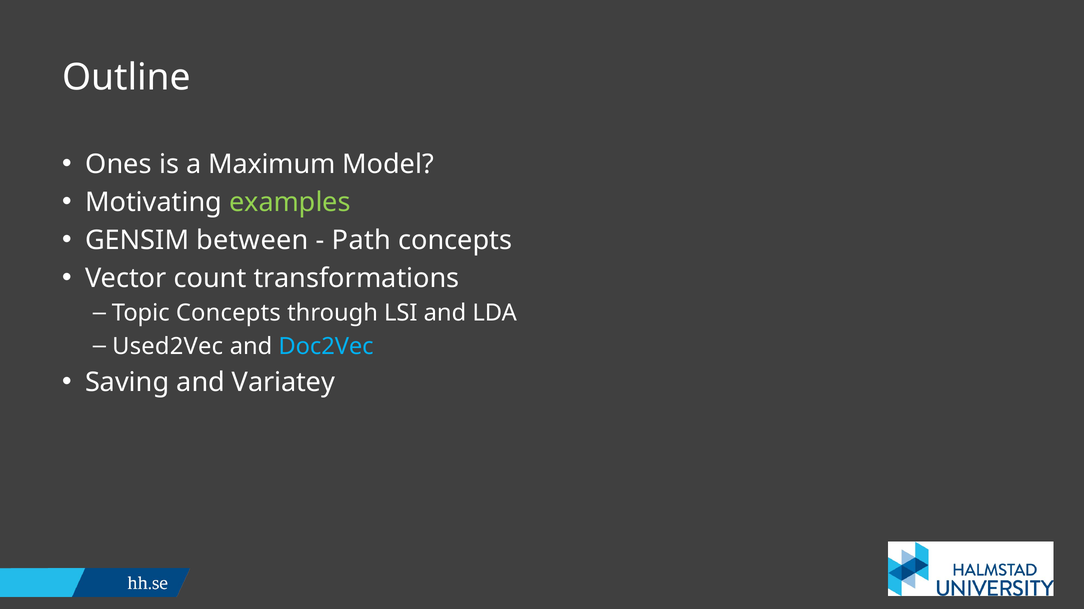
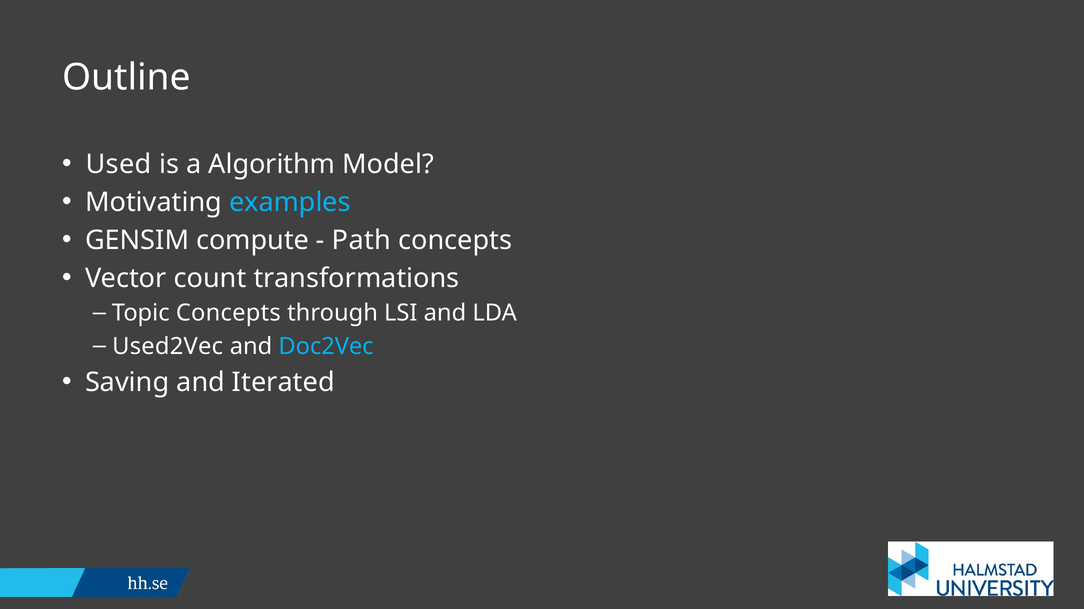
Ones: Ones -> Used
Maximum: Maximum -> Algorithm
examples colour: light green -> light blue
between: between -> compute
Variatey: Variatey -> Iterated
